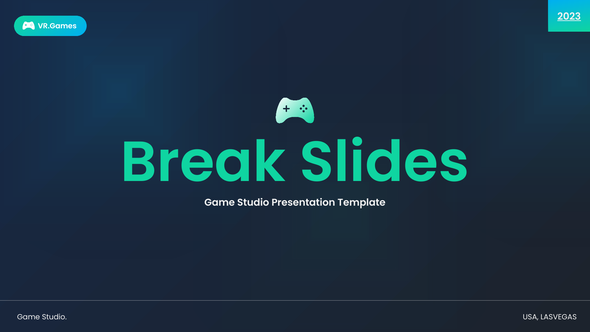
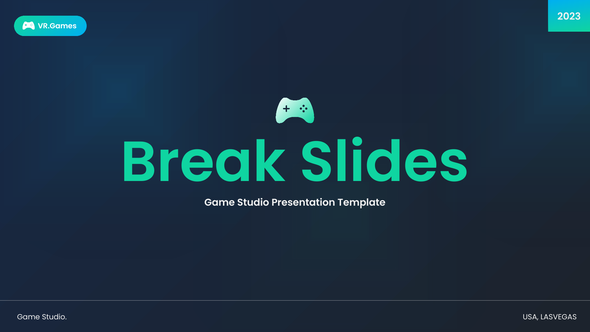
2023 underline: present -> none
